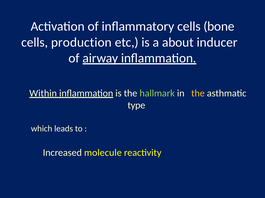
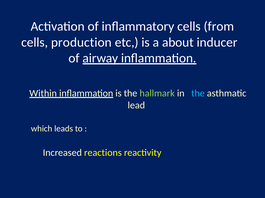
bone: bone -> from
the at (198, 94) colour: yellow -> light blue
type: type -> lead
molecule: molecule -> reactions
